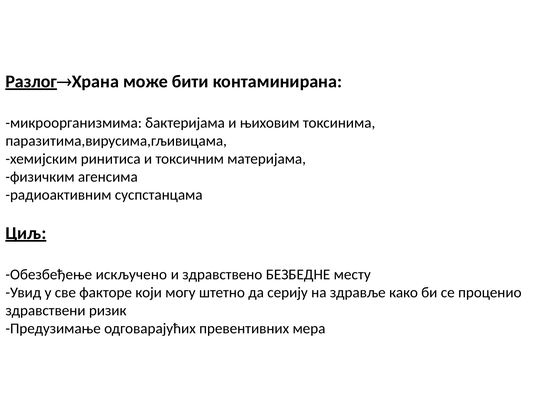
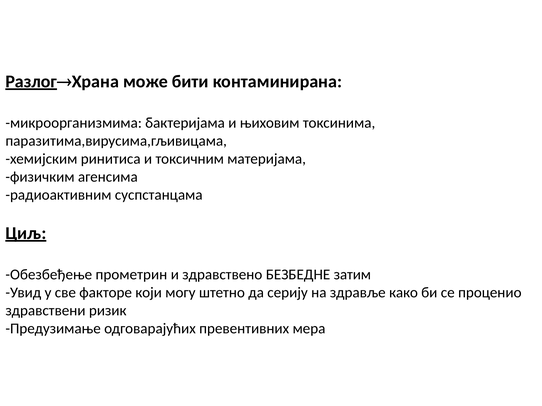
искључено: искључено -> прометрин
месту: месту -> затим
